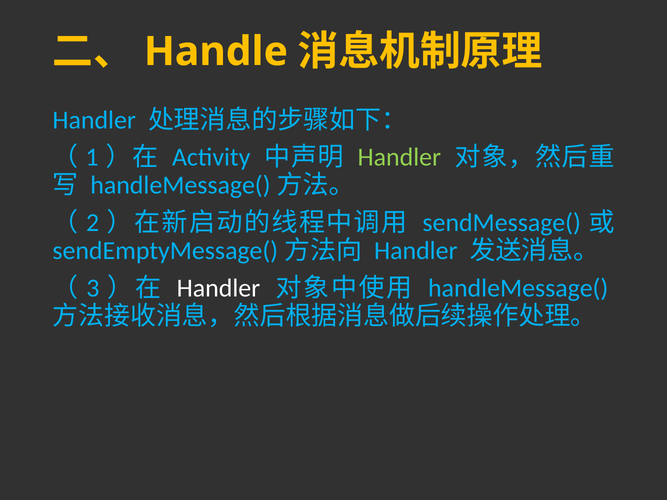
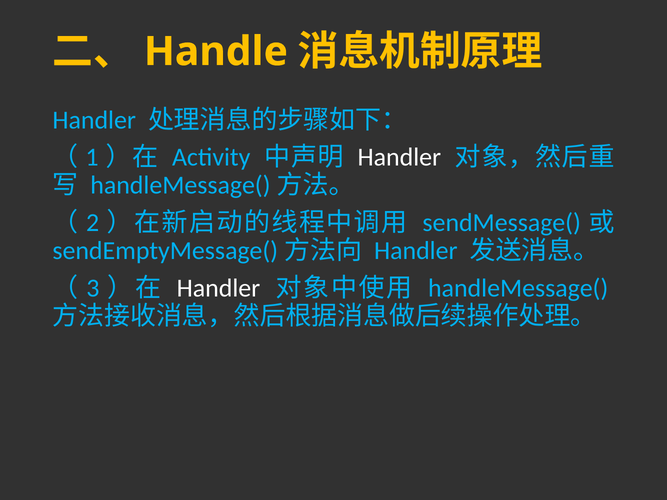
Handler at (399, 157) colour: light green -> white
